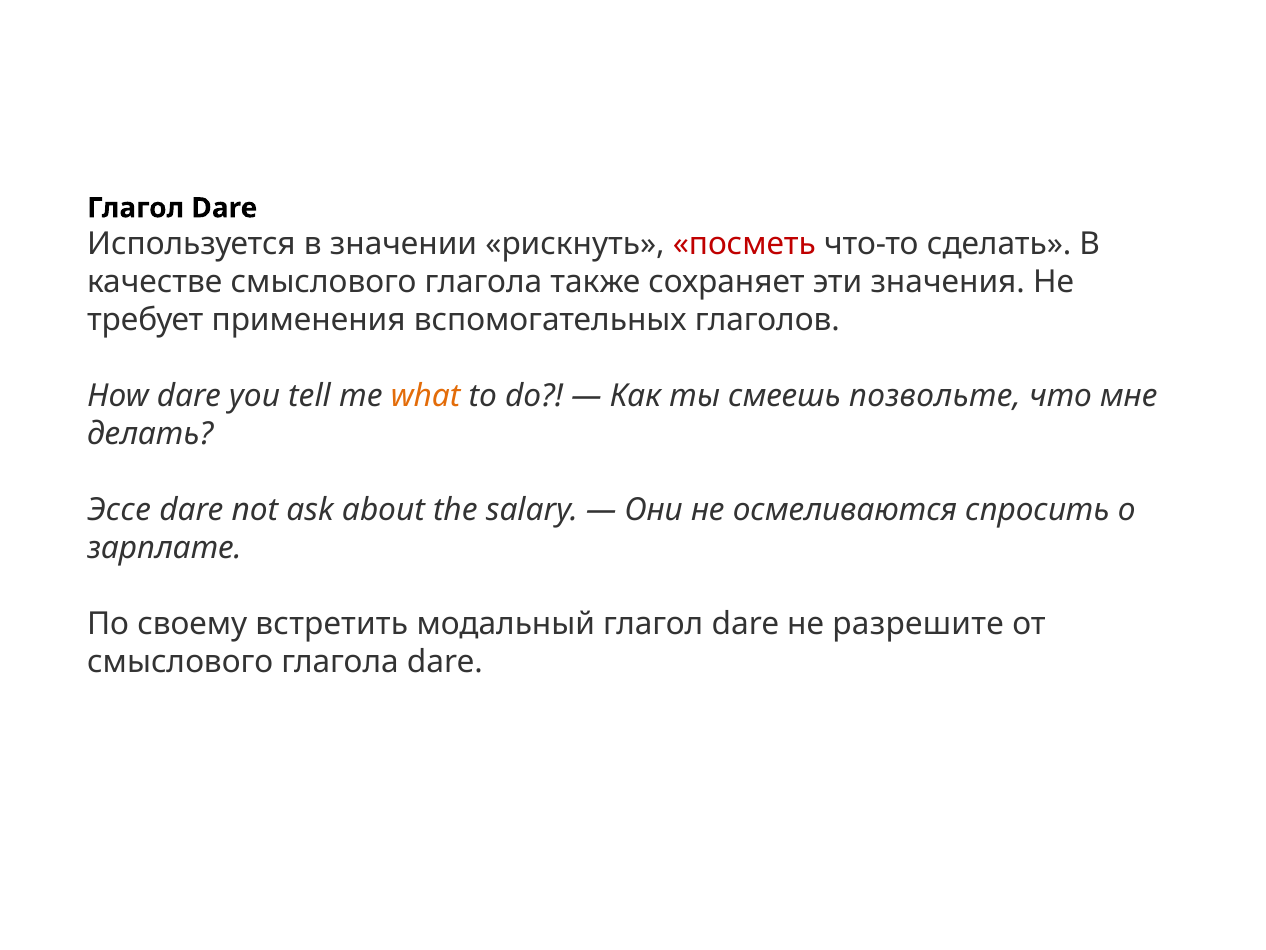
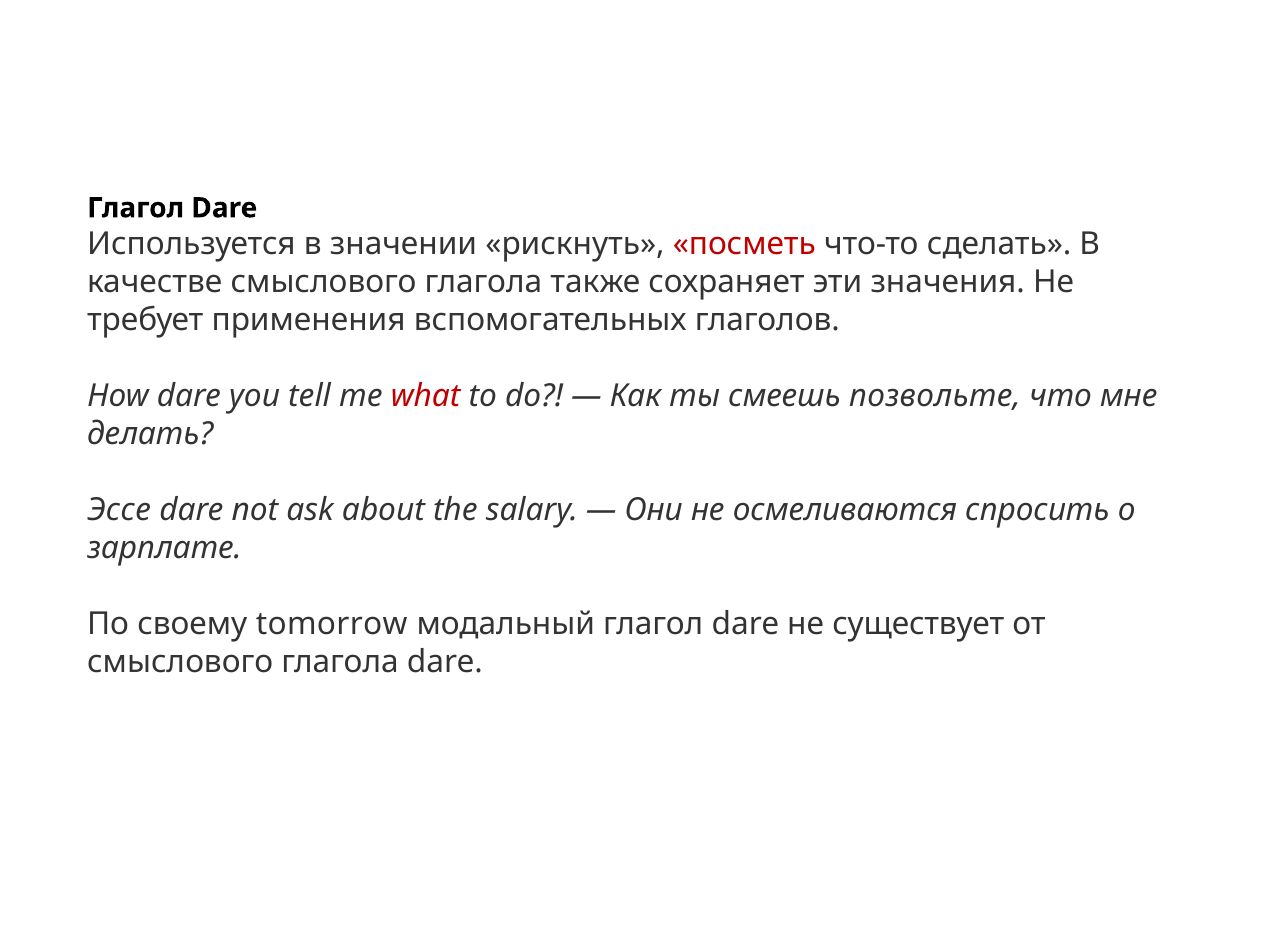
what colour: orange -> red
встретить: встретить -> tomorrow
разрешите: разрешите -> существует
